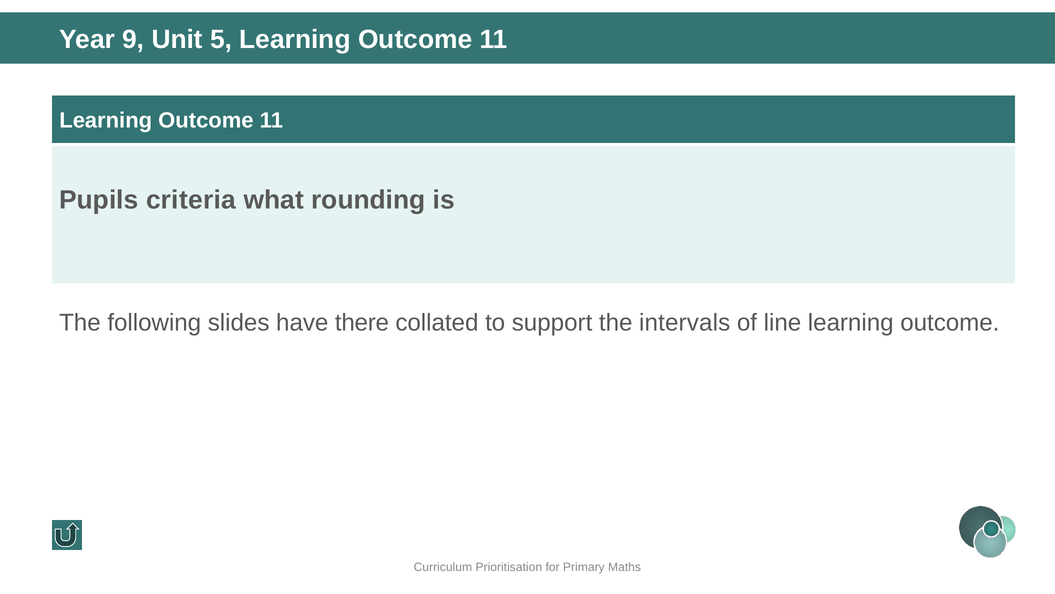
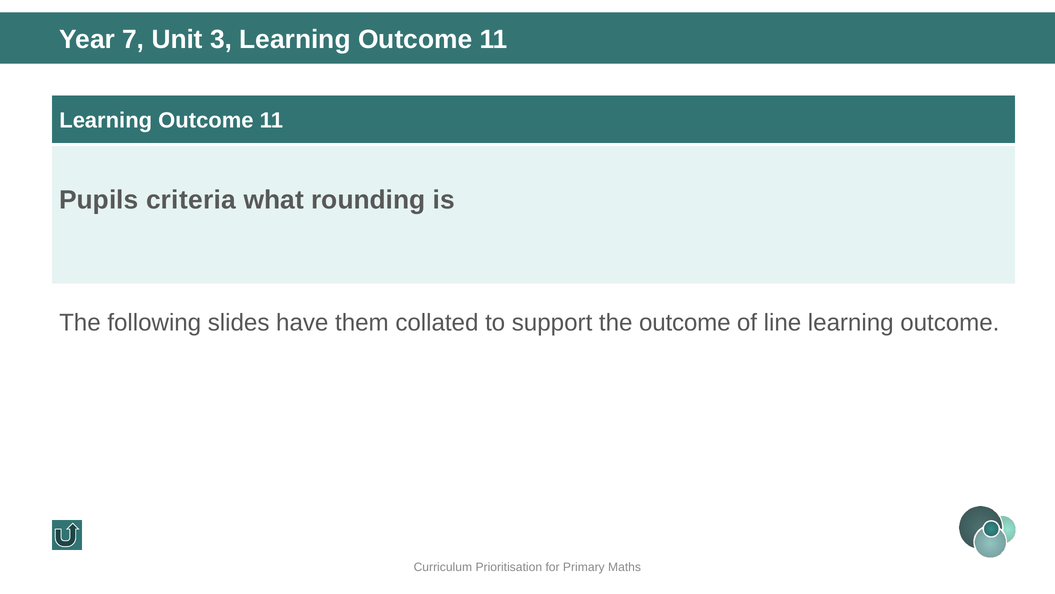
9: 9 -> 7
5: 5 -> 3
there: there -> them
the intervals: intervals -> outcome
